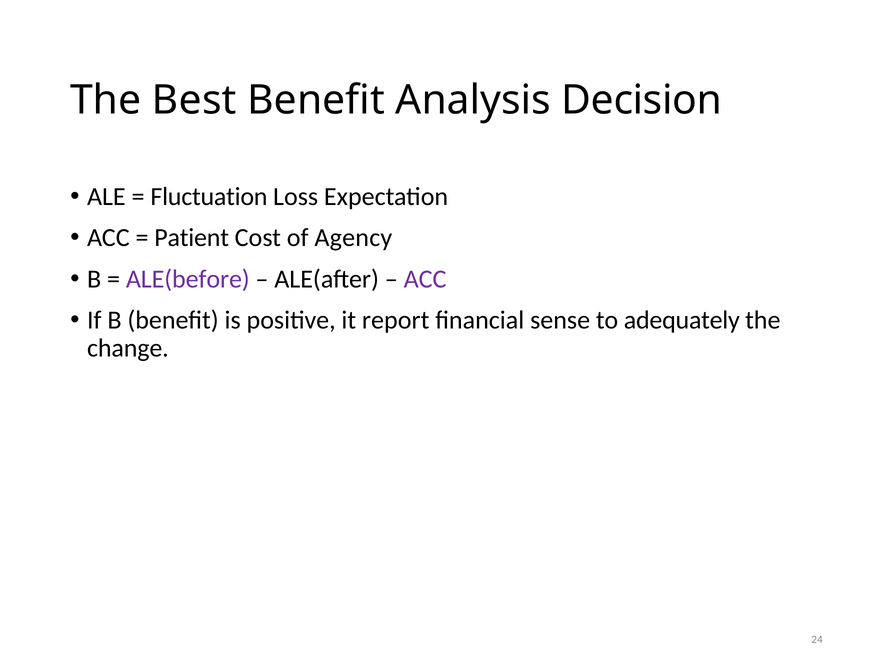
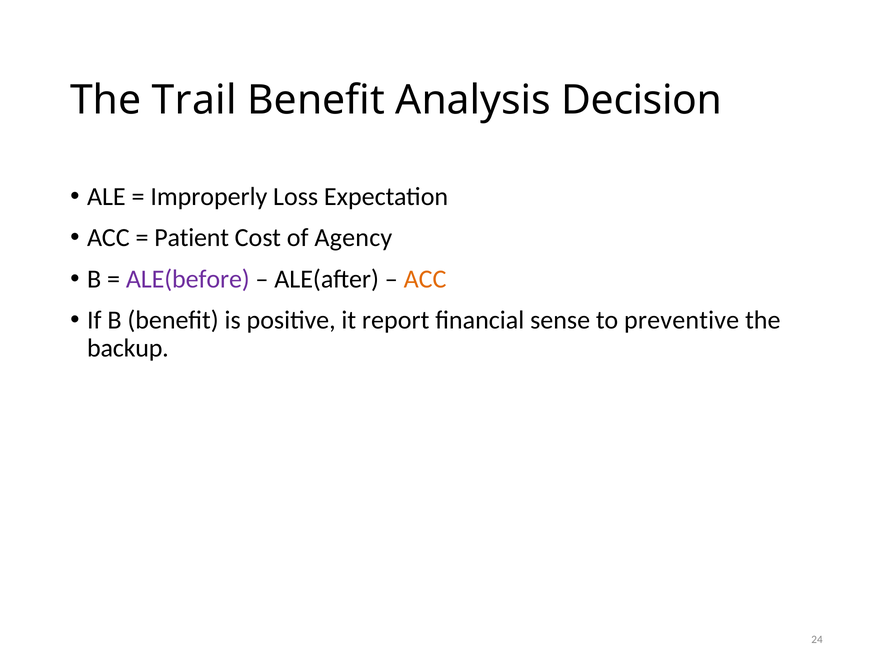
Best: Best -> Trail
Fluctuation: Fluctuation -> Improperly
ACC at (425, 279) colour: purple -> orange
adequately: adequately -> preventive
change: change -> backup
